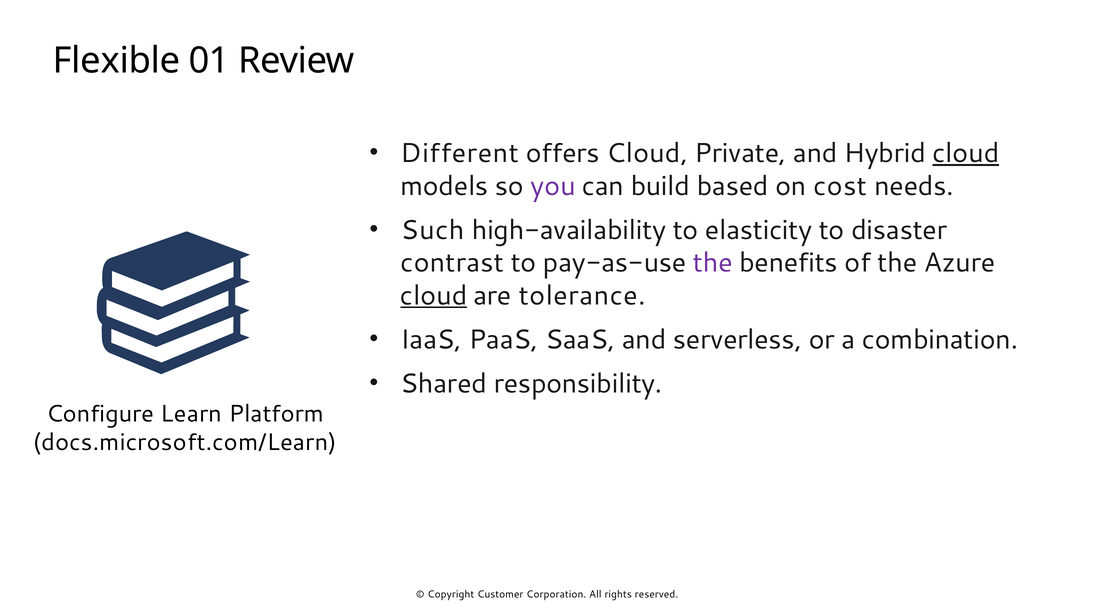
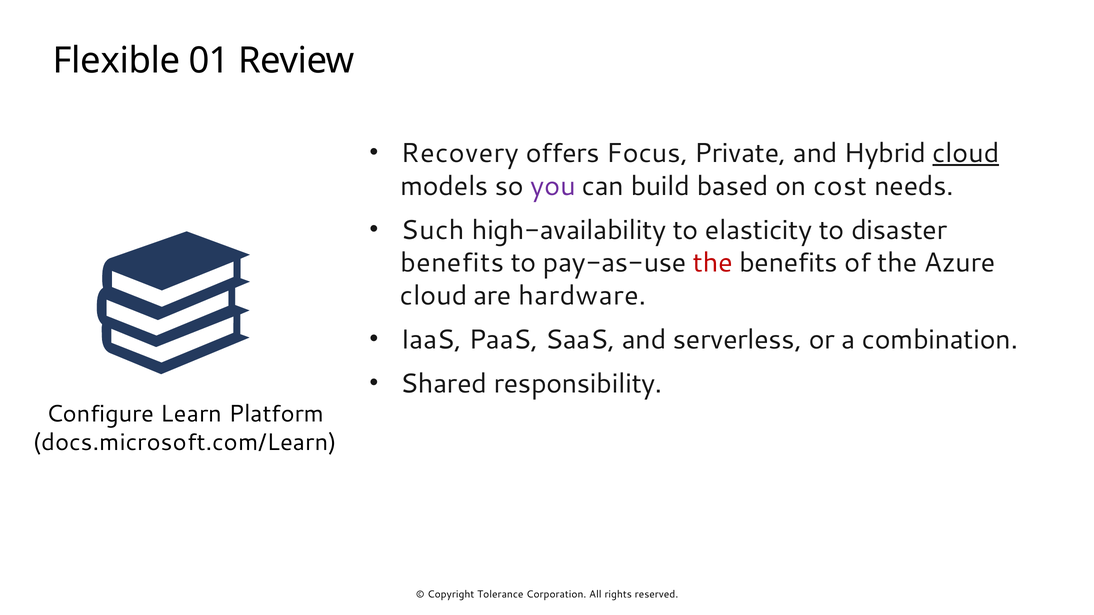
Different: Different -> Recovery
offers Cloud: Cloud -> Focus
contrast at (452, 263): contrast -> benefits
the at (713, 263) colour: purple -> red
cloud at (434, 296) underline: present -> none
tolerance: tolerance -> hardware
Customer: Customer -> Tolerance
